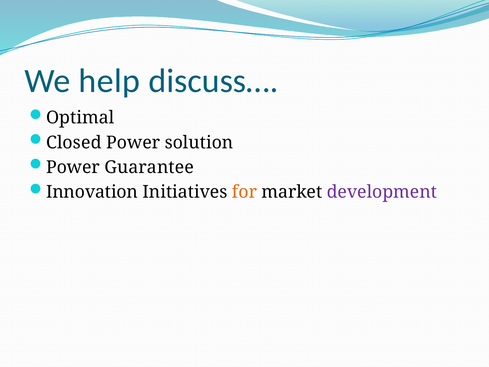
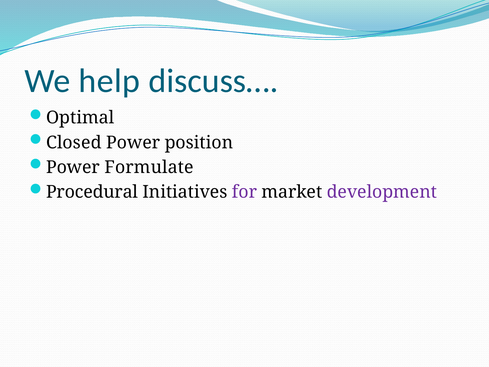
solution: solution -> position
Guarantee: Guarantee -> Formulate
Innovation: Innovation -> Procedural
for colour: orange -> purple
